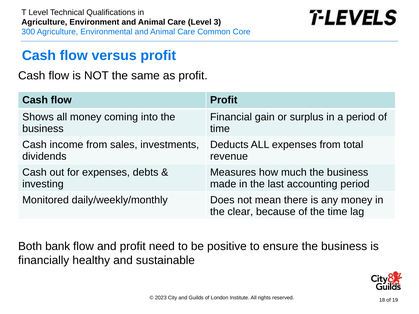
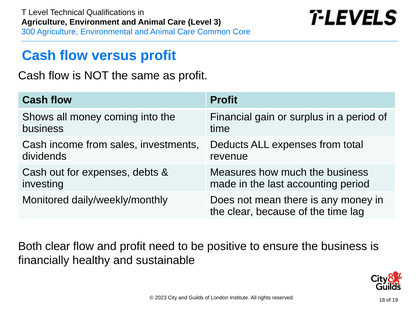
Both bank: bank -> clear
